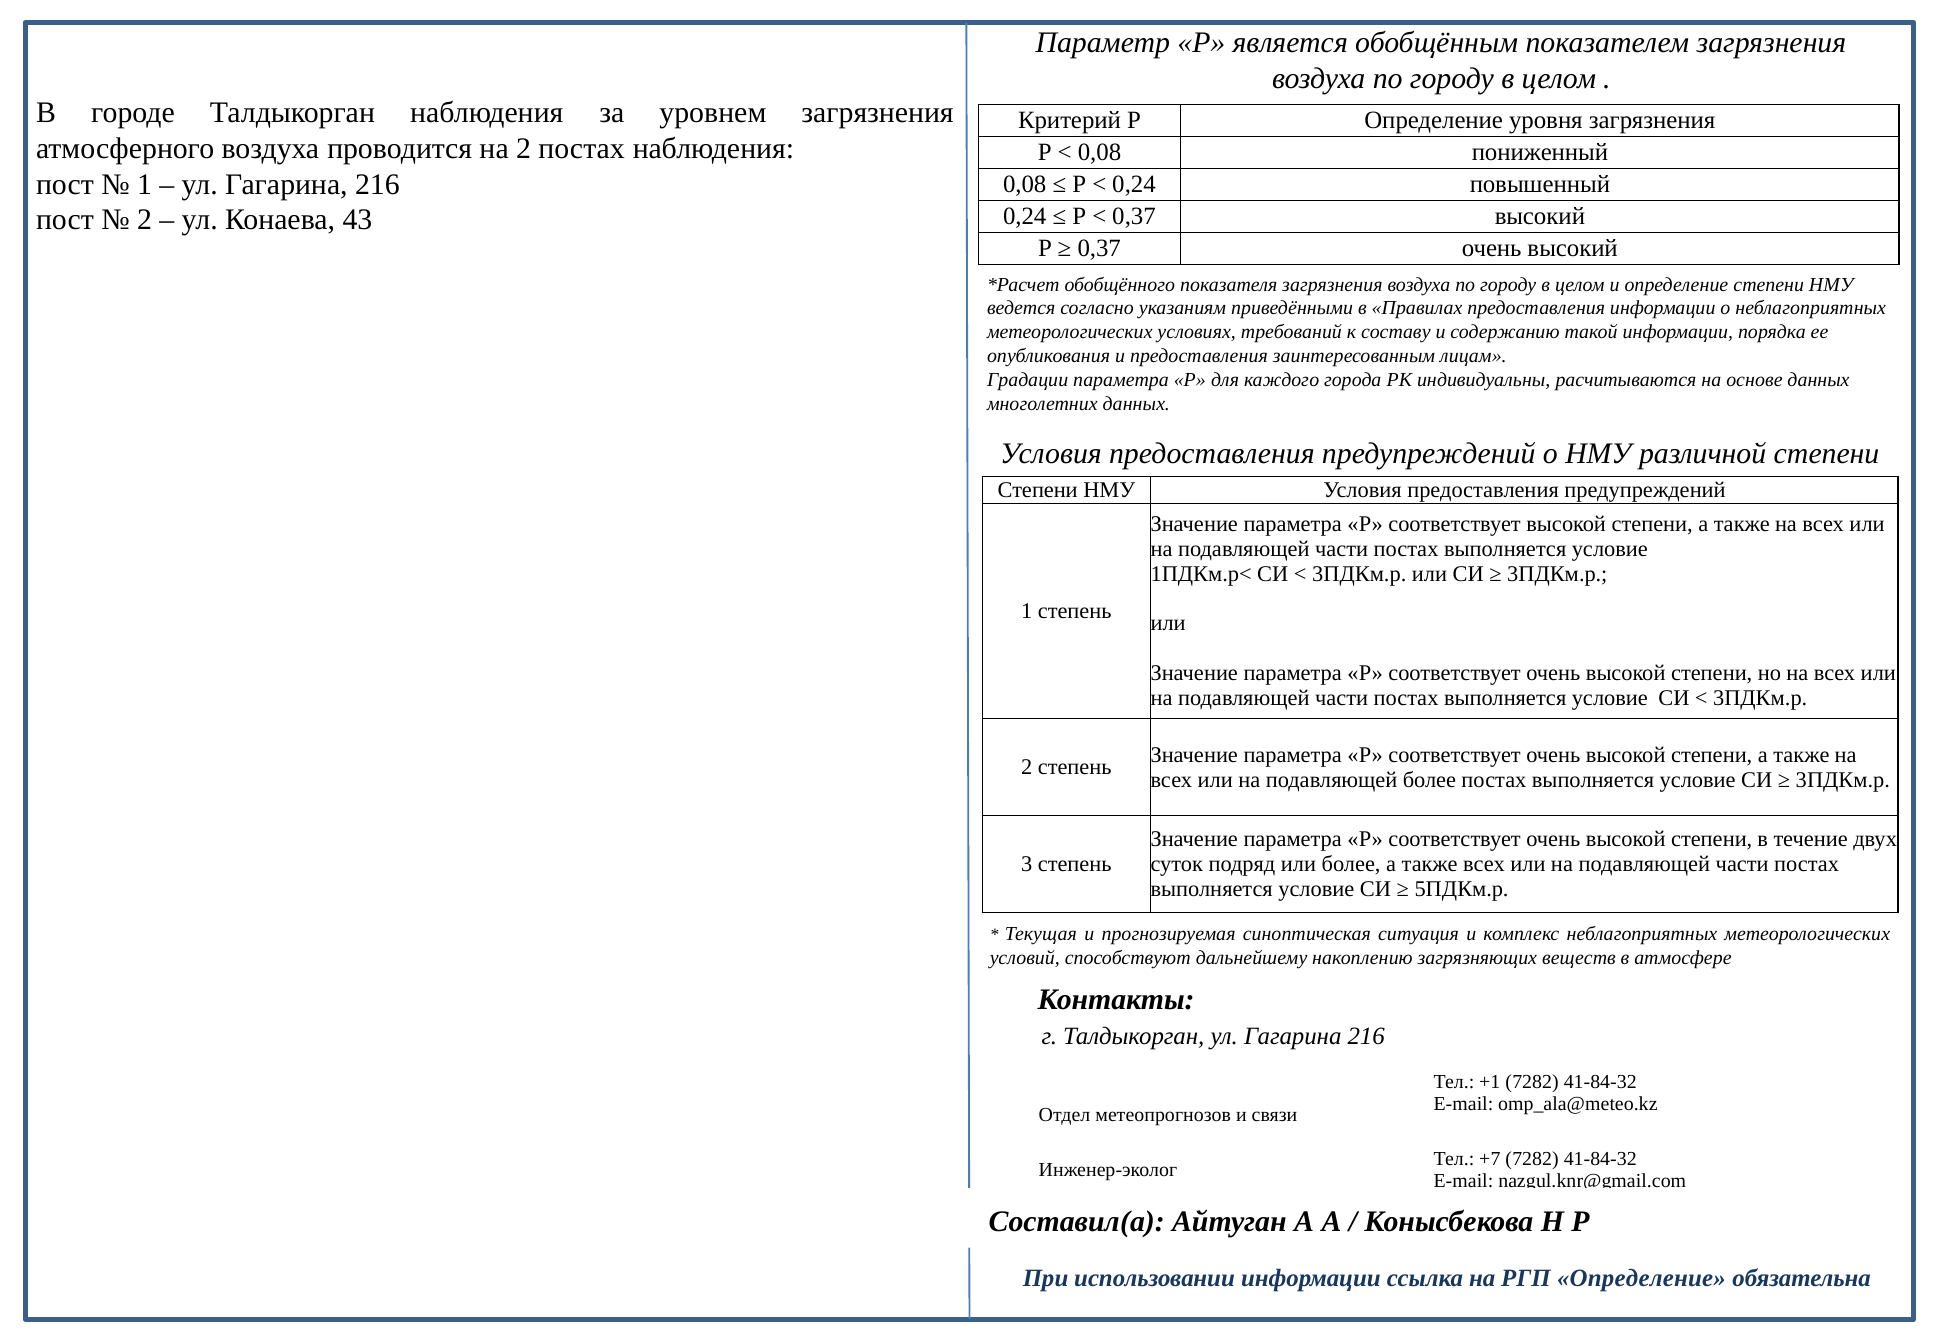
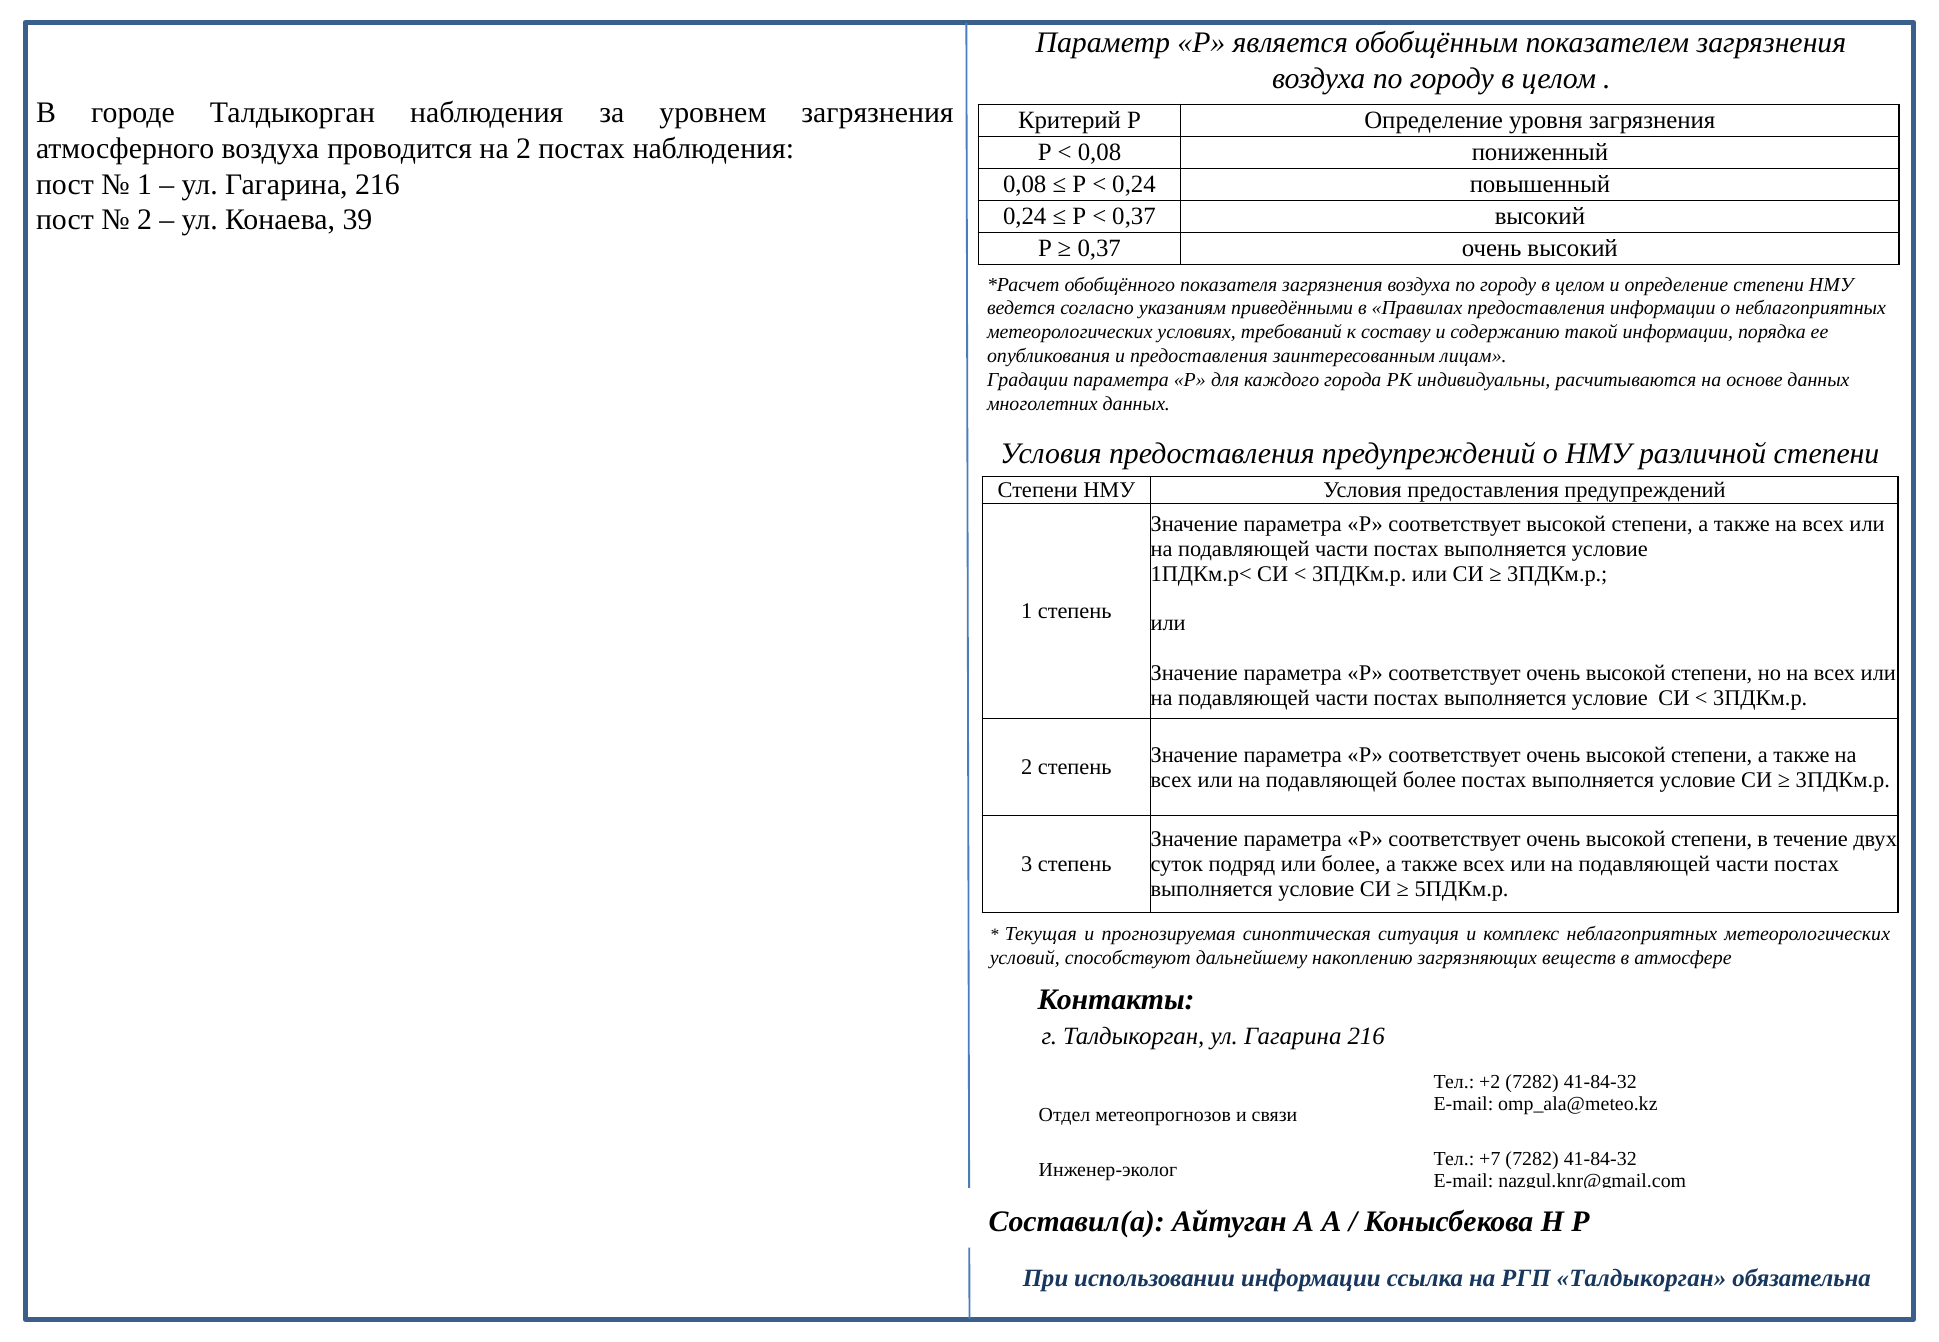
43: 43 -> 39
+1: +1 -> +2
РГП Определение: Определение -> Талдыкорган
